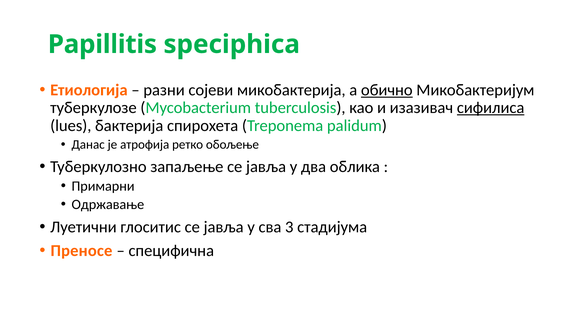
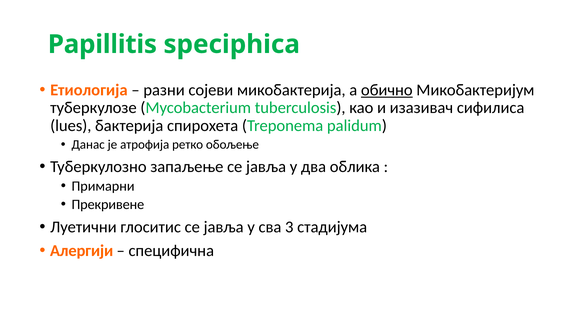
сифилиса underline: present -> none
Одржавање: Одржавање -> Прекривене
Преносе: Преносе -> Алергији
